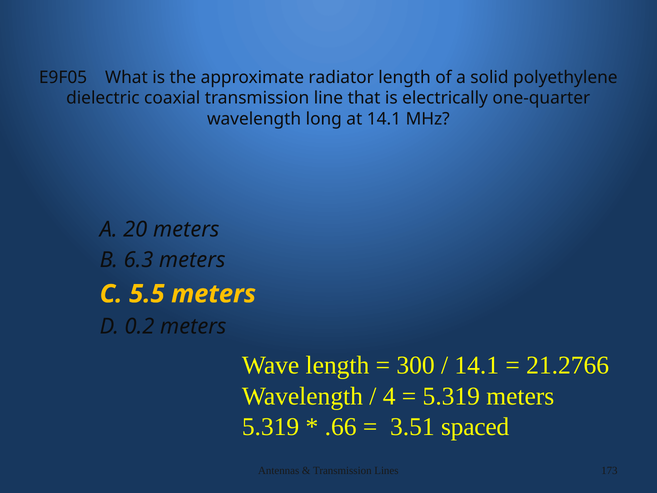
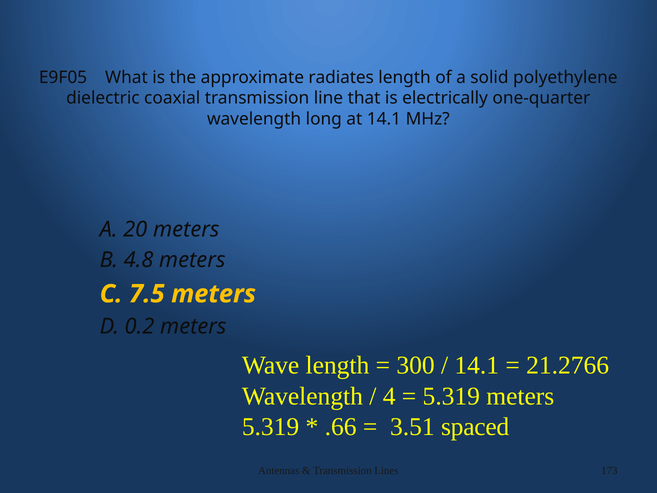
radiator: radiator -> radiates
6.3: 6.3 -> 4.8
5.5: 5.5 -> 7.5
